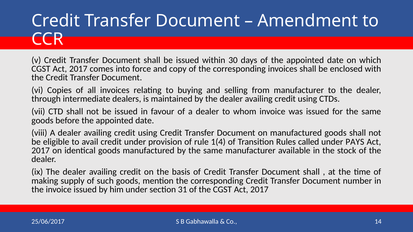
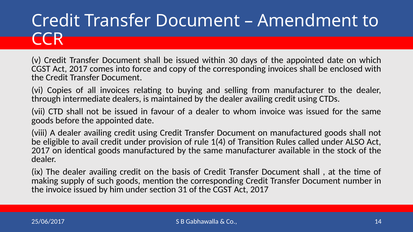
PAYS: PAYS -> ALSO
